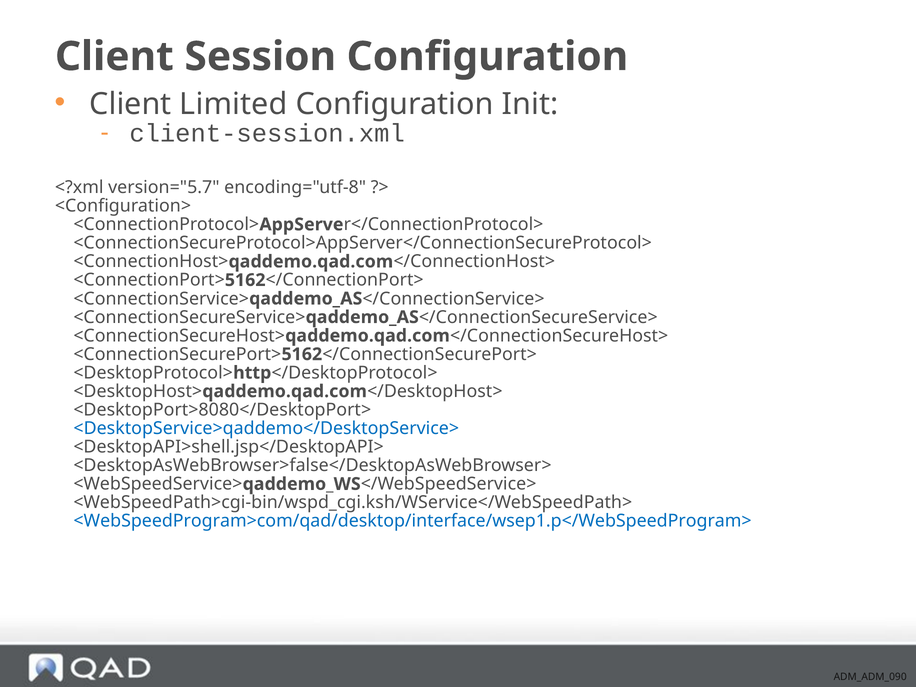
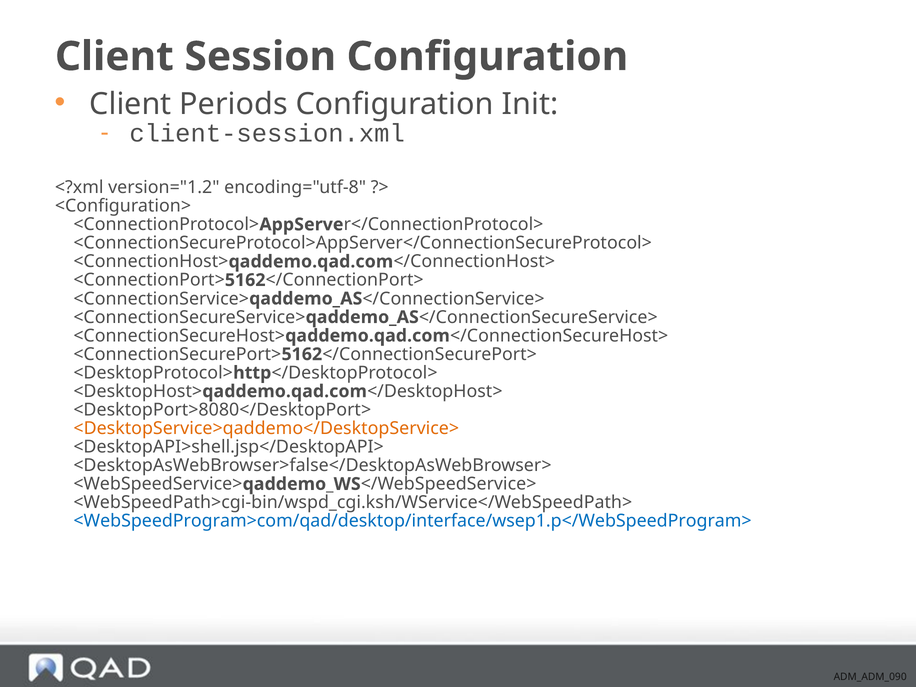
Limited: Limited -> Periods
version="5.7: version="5.7 -> version="1.2
<DesktopService>qaddemo</DesktopService> colour: blue -> orange
